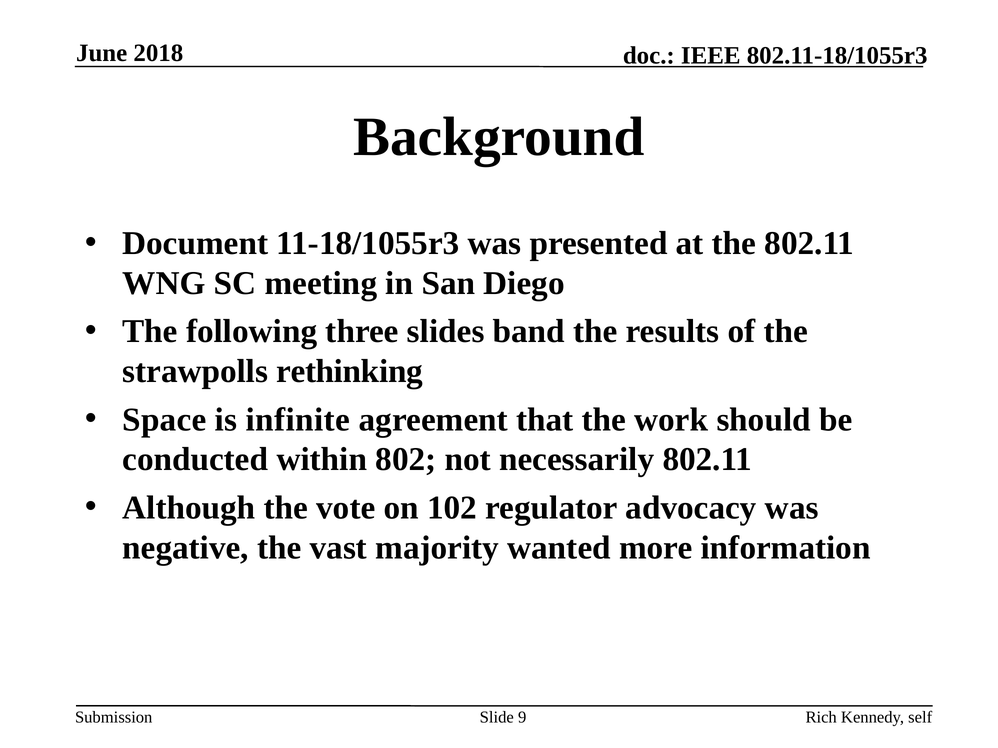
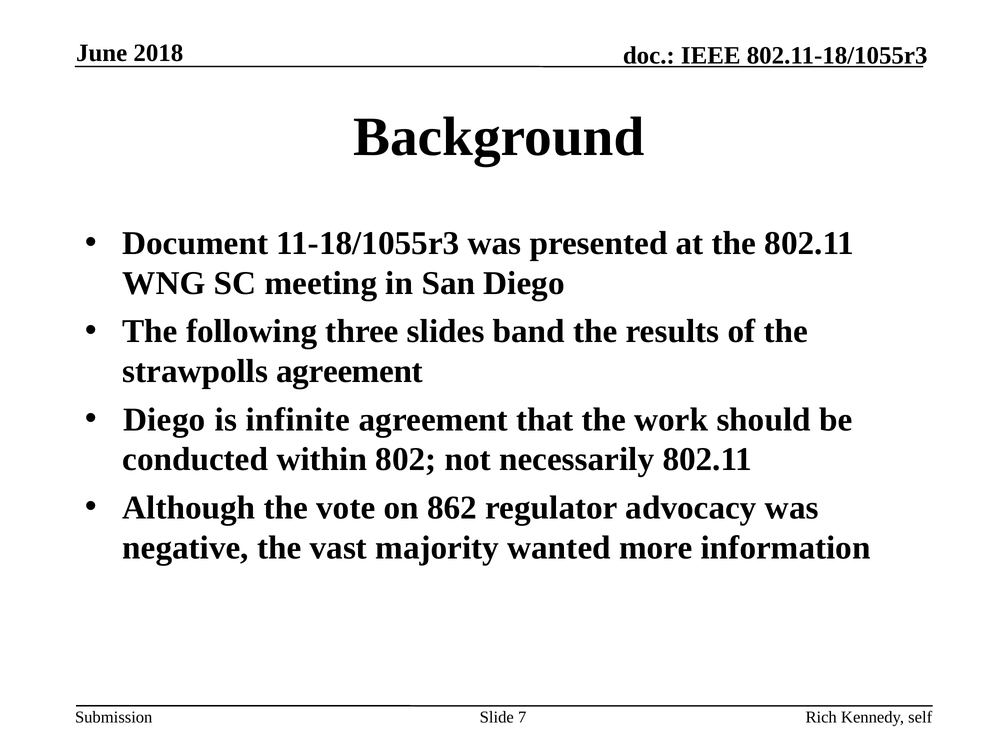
strawpolls rethinking: rethinking -> agreement
Space at (164, 420): Space -> Diego
102: 102 -> 862
9: 9 -> 7
